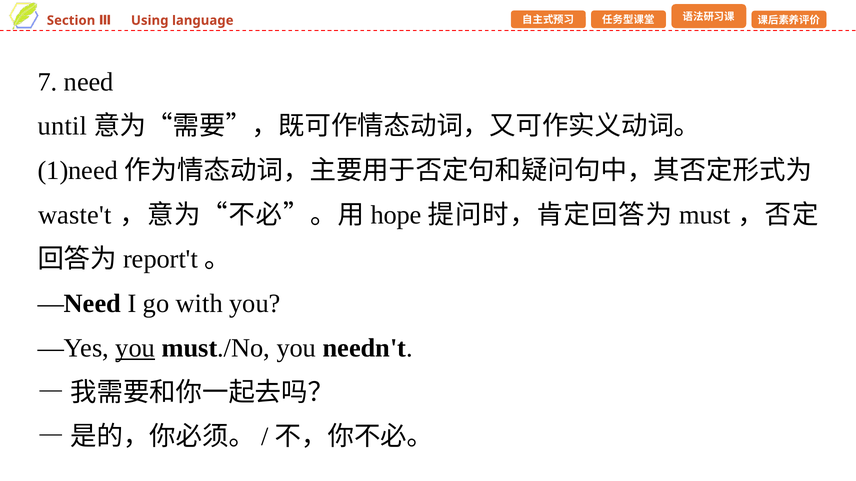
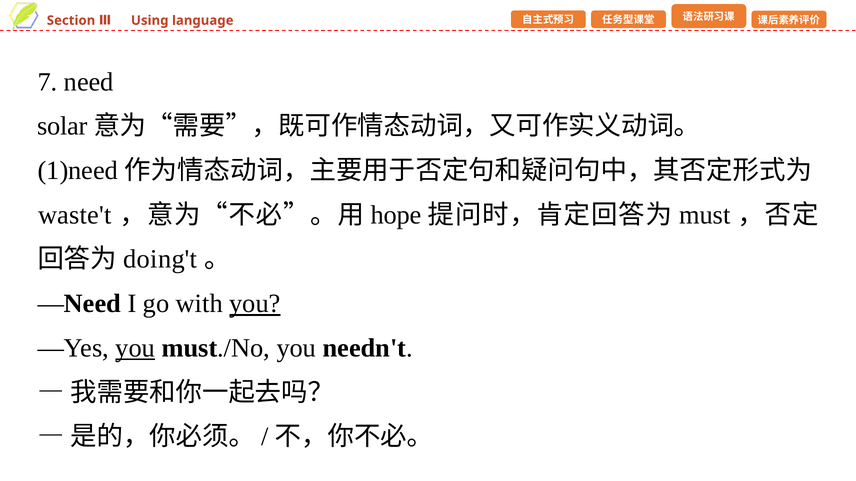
until: until -> solar
report't: report't -> doing't
you at (255, 304) underline: none -> present
